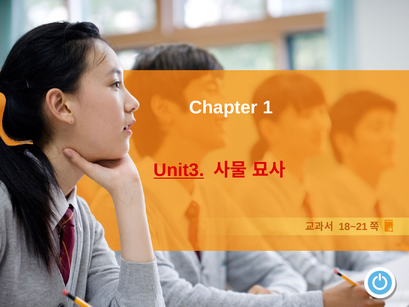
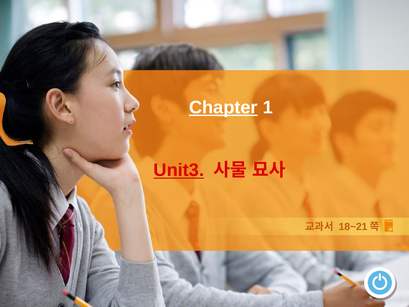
Chapter underline: none -> present
